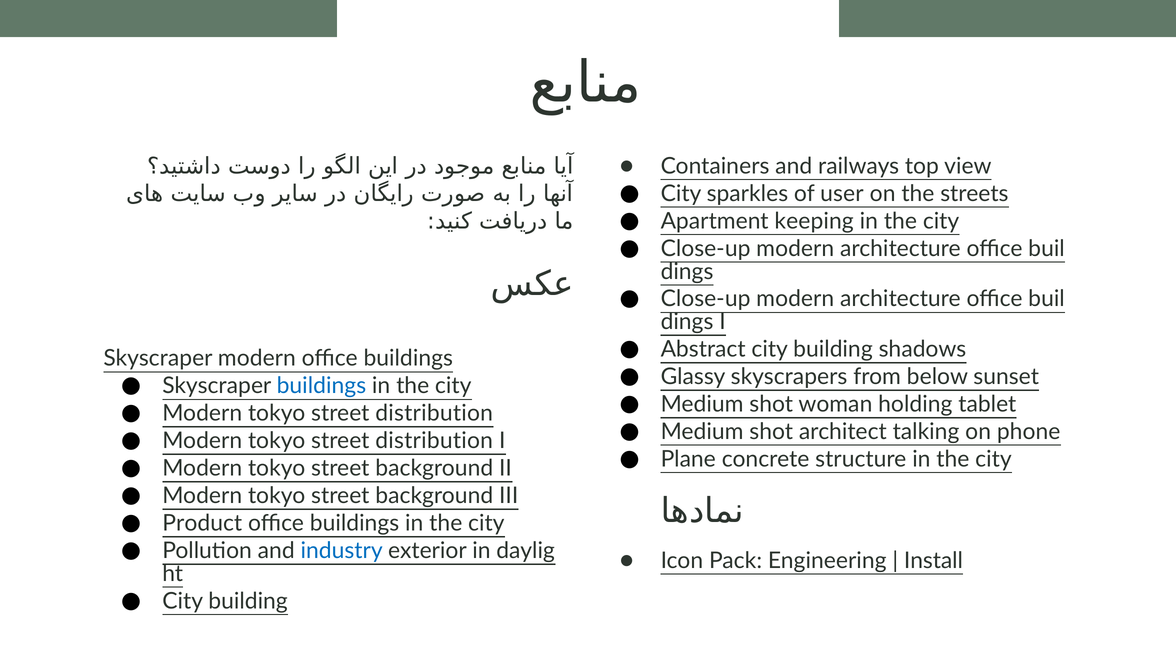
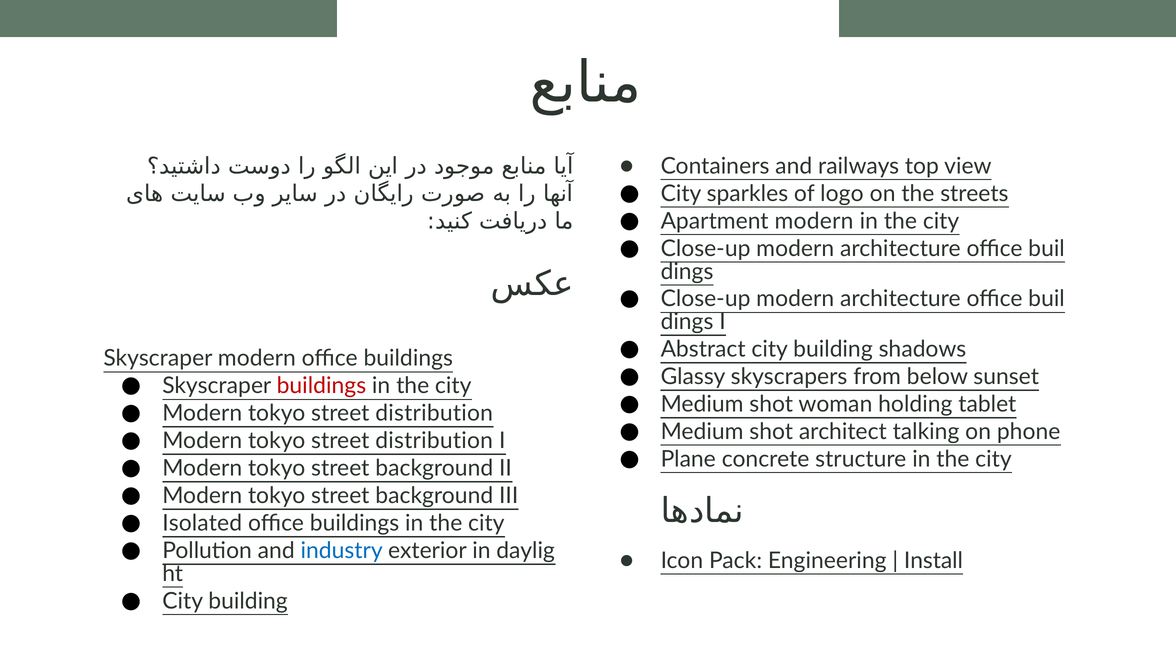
user: user -> logo
Apartment keeping: keeping -> modern
buildings at (321, 386) colour: blue -> red
Product: Product -> Isolated
